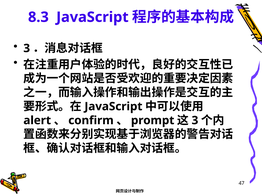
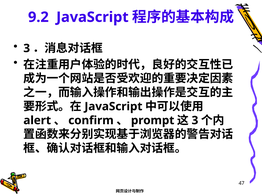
8.3: 8.3 -> 9.2
